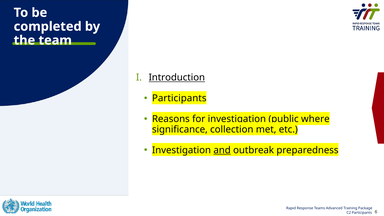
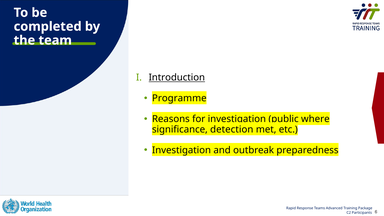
Participants at (179, 98): Participants -> Programme
collection: collection -> detection
and underline: present -> none
